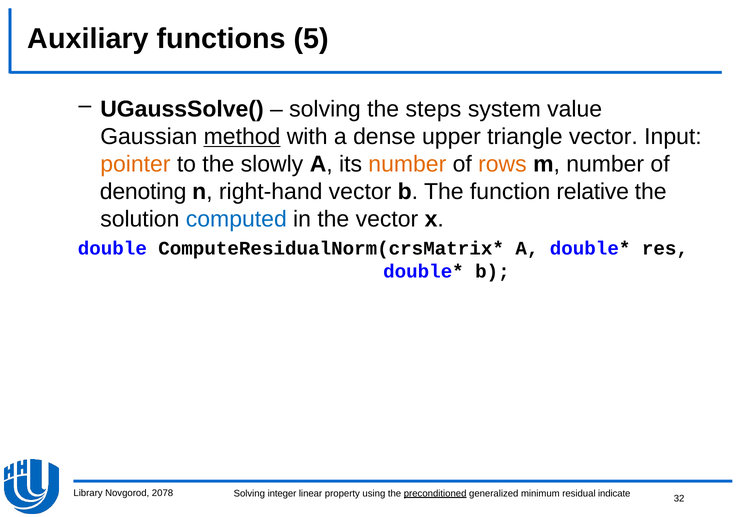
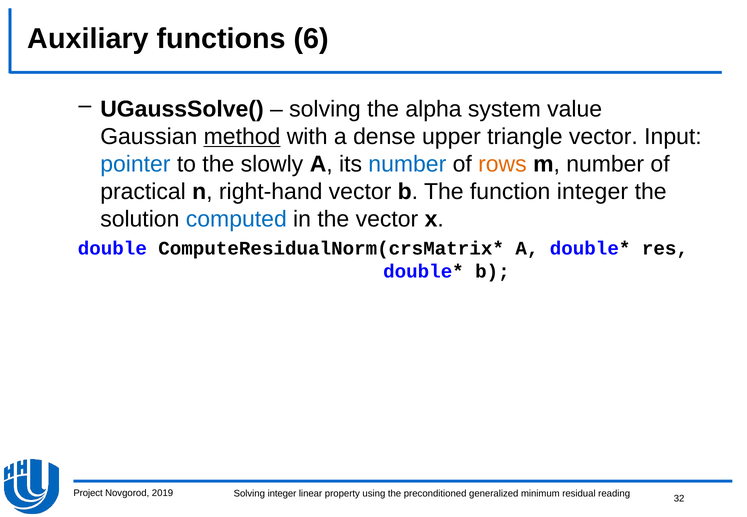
5: 5 -> 6
steps: steps -> alpha
pointer colour: orange -> blue
number at (407, 164) colour: orange -> blue
denoting: denoting -> practical
function relative: relative -> integer
Library: Library -> Project
2078: 2078 -> 2019
preconditioned underline: present -> none
indicate: indicate -> reading
